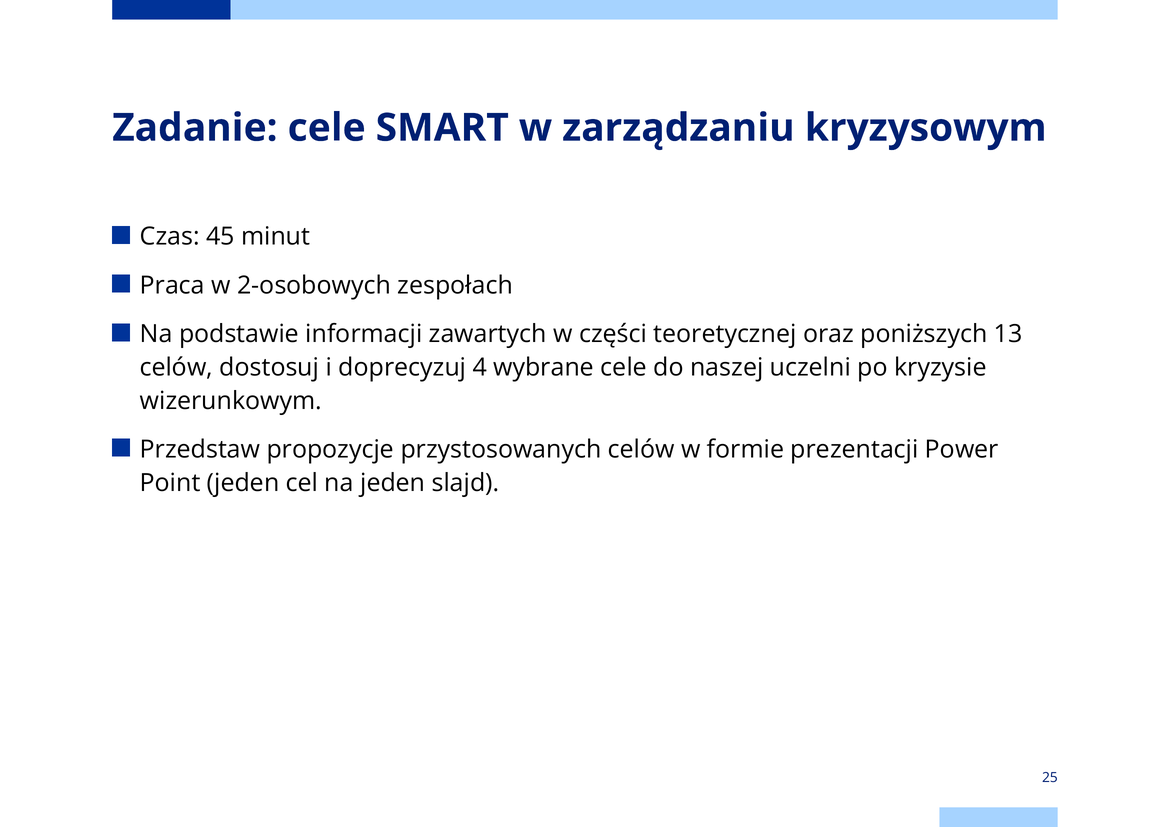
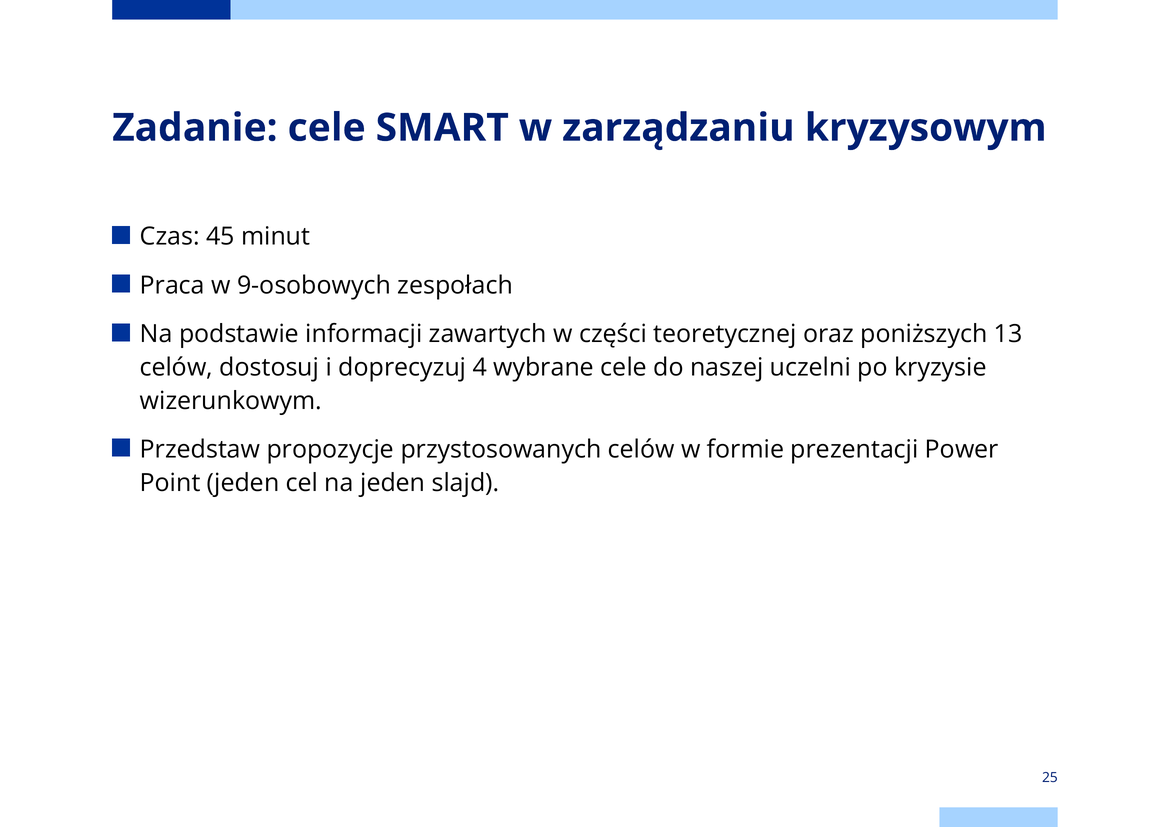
2-osobowych: 2-osobowych -> 9-osobowych
